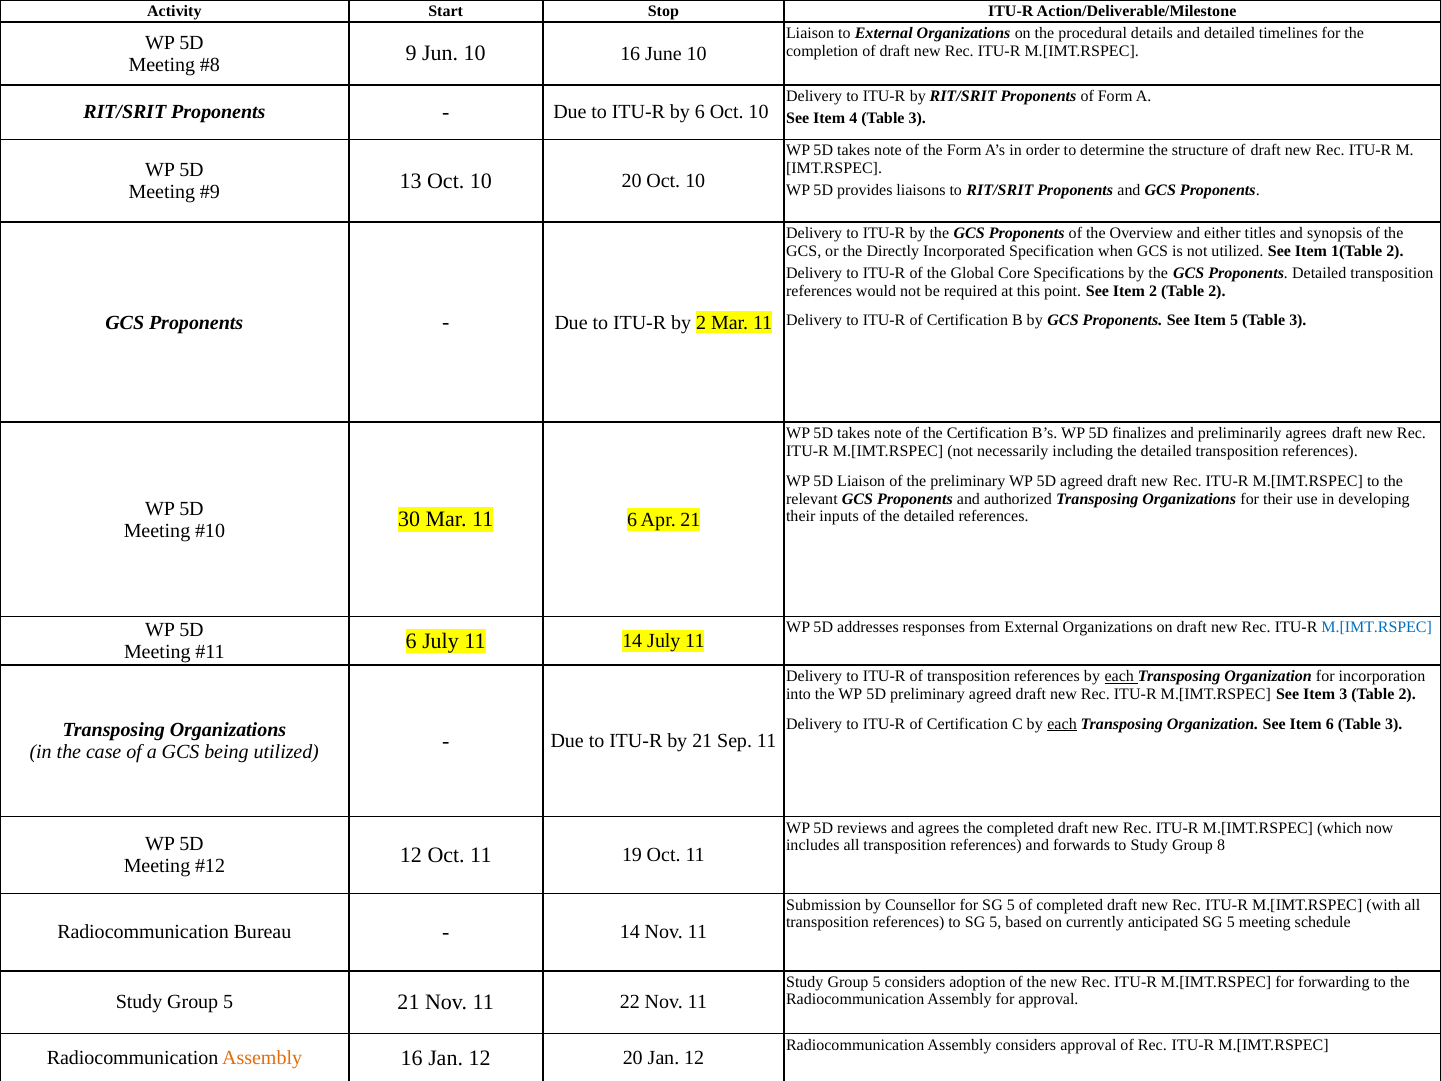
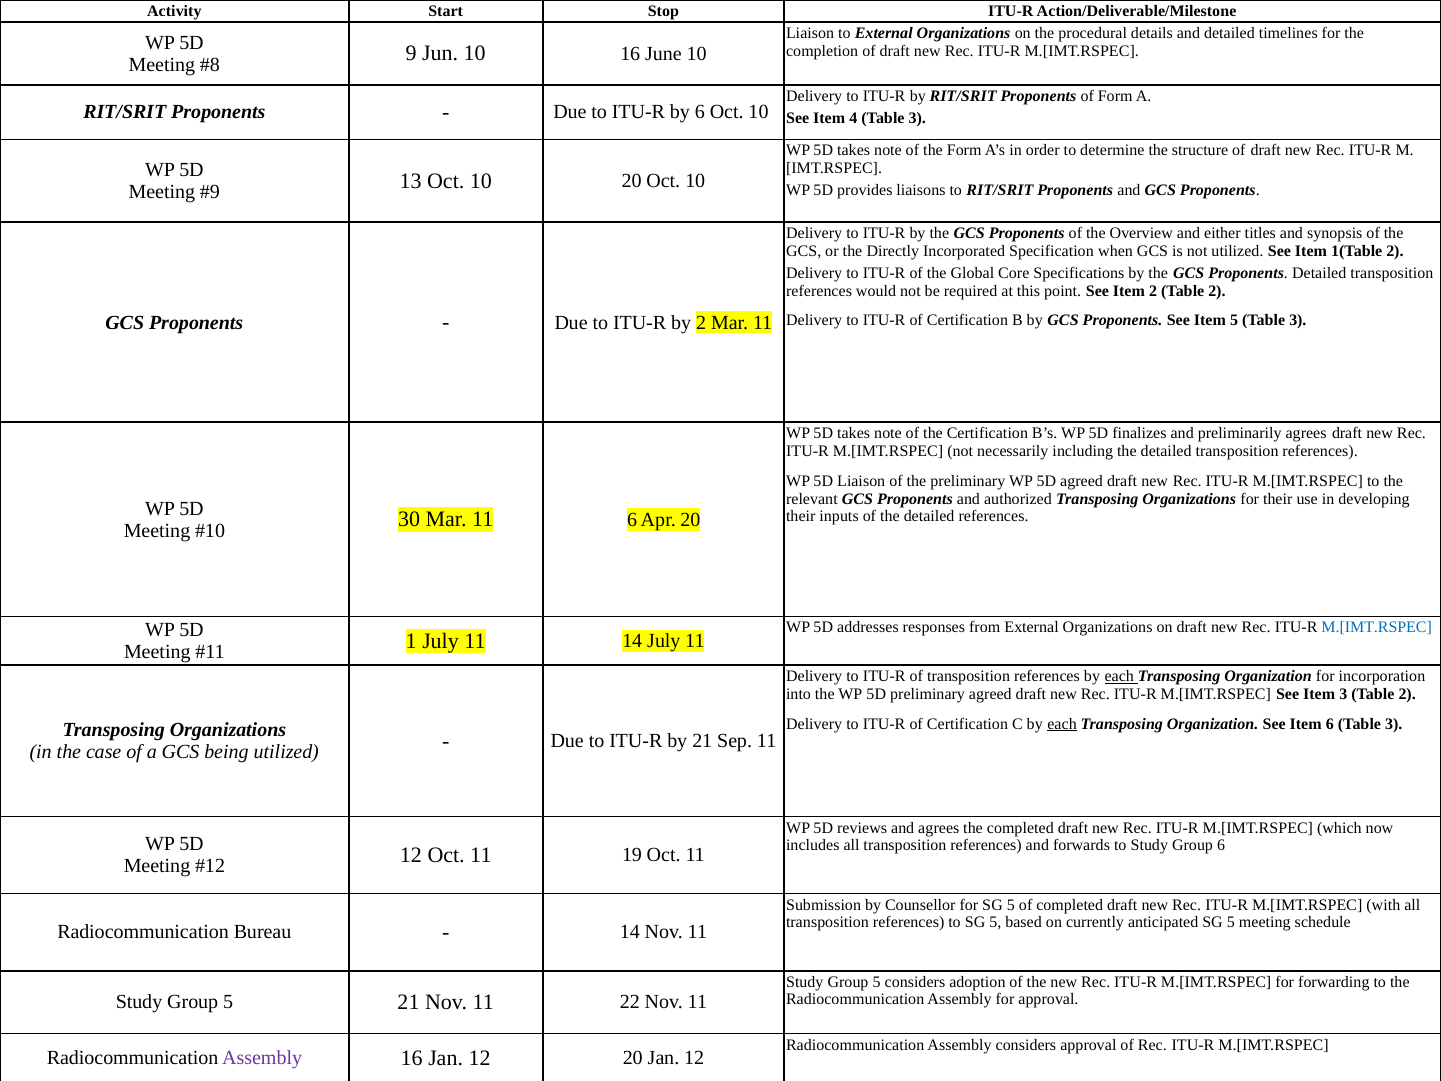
Apr 21: 21 -> 20
6 at (411, 641): 6 -> 1
Group 8: 8 -> 6
Assembly at (262, 1058) colour: orange -> purple
